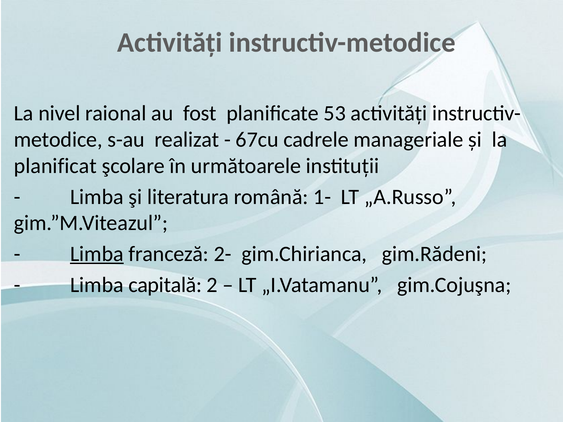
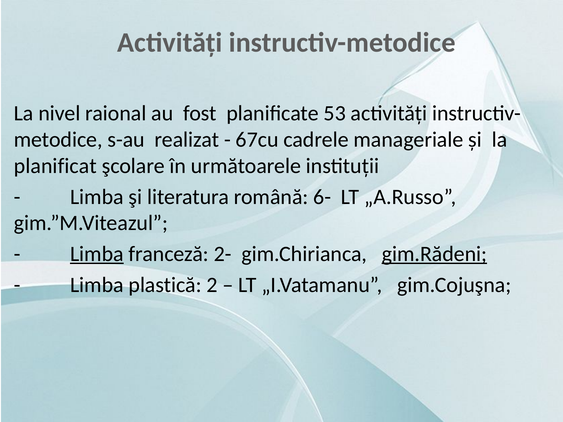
1-: 1- -> 6-
gim.Rădeni underline: none -> present
capitală: capitală -> plastică
